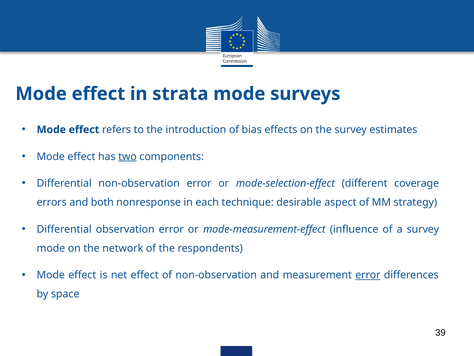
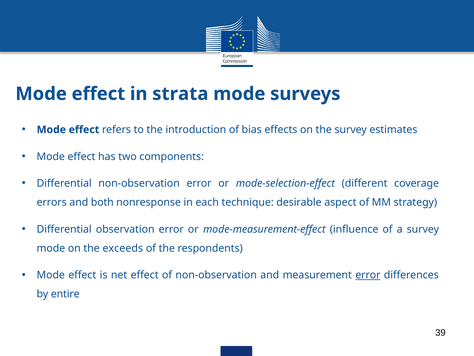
two underline: present -> none
network: network -> exceeds
space: space -> entire
